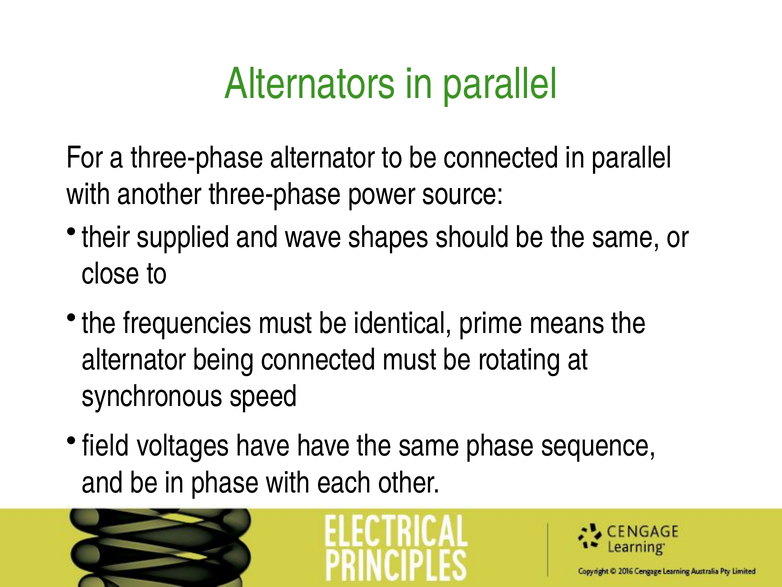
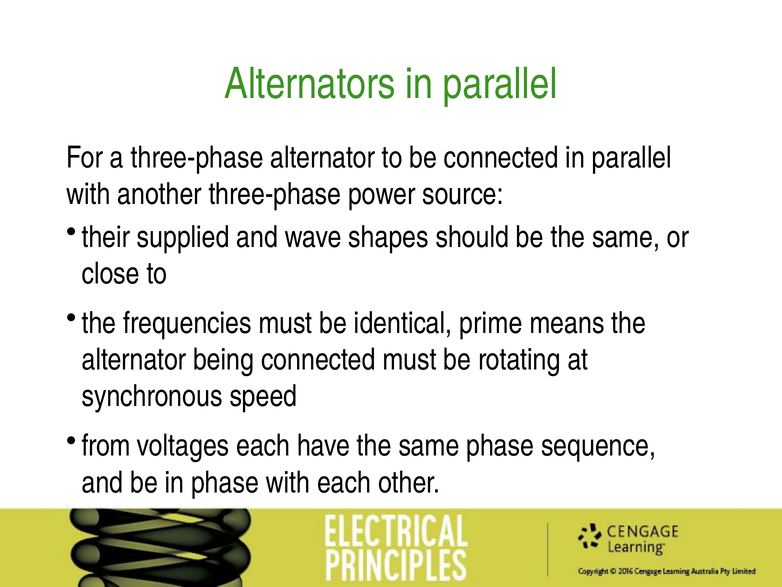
field: field -> from
voltages have: have -> each
